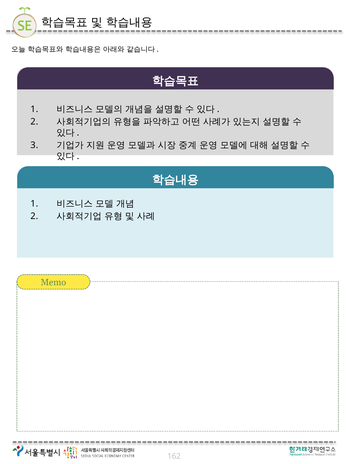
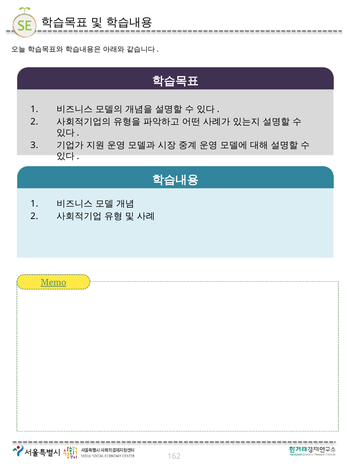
Memo underline: none -> present
